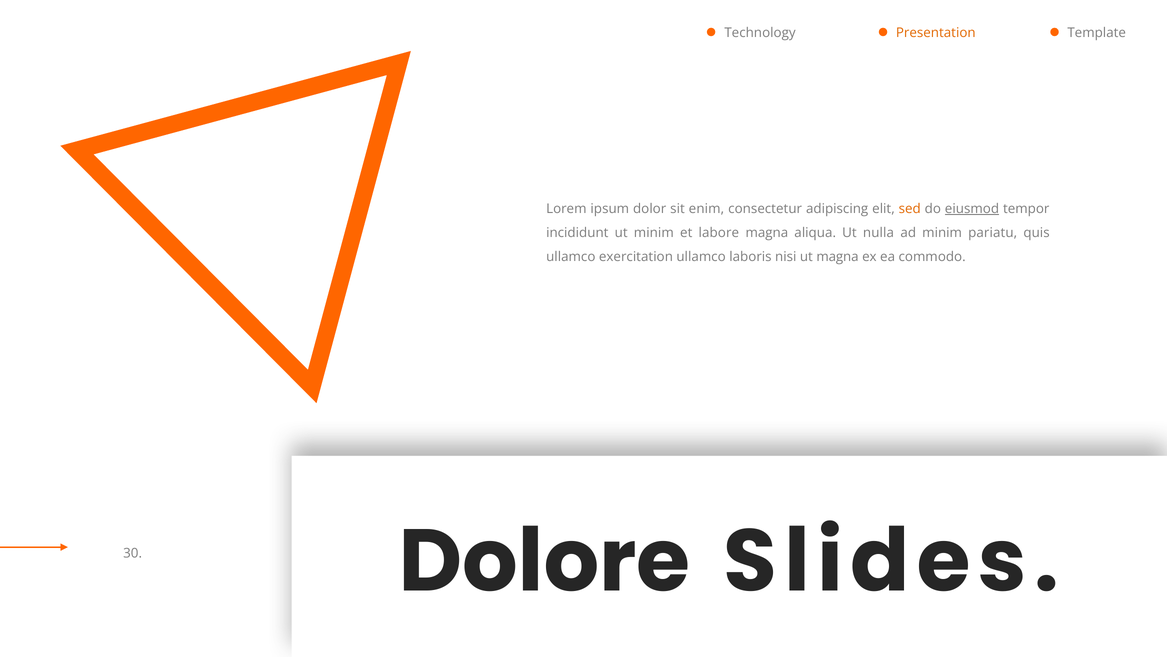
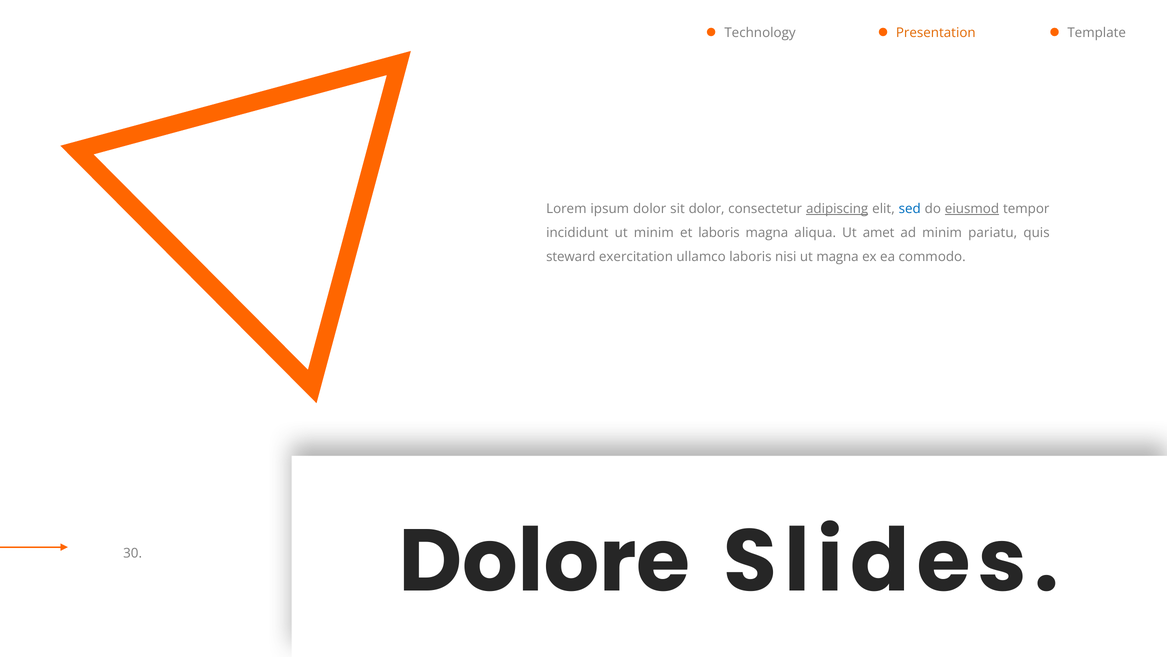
sit enim: enim -> dolor
adipiscing underline: none -> present
sed colour: orange -> blue
et labore: labore -> laboris
nulla: nulla -> amet
ullamco at (571, 257): ullamco -> steward
